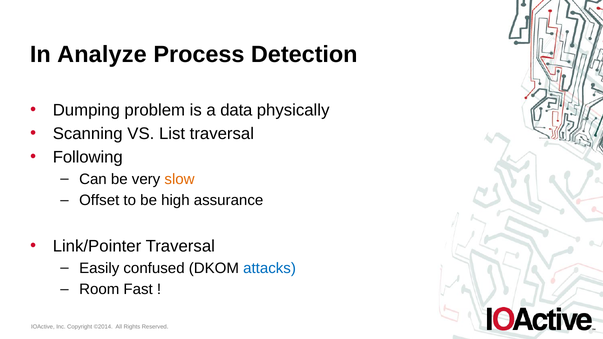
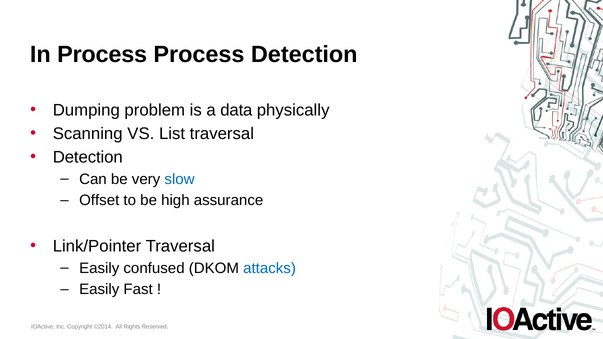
In Analyze: Analyze -> Process
Following at (88, 157): Following -> Detection
slow colour: orange -> blue
Room at (99, 290): Room -> Easily
